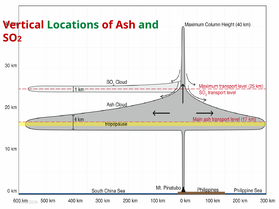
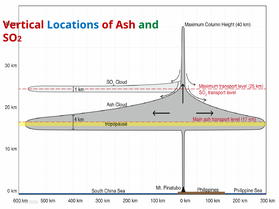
Locations colour: green -> blue
